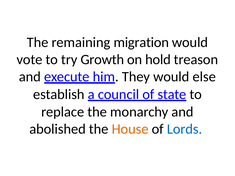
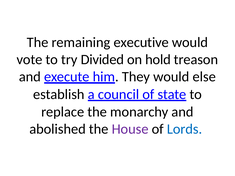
migration: migration -> executive
Growth: Growth -> Divided
House colour: orange -> purple
